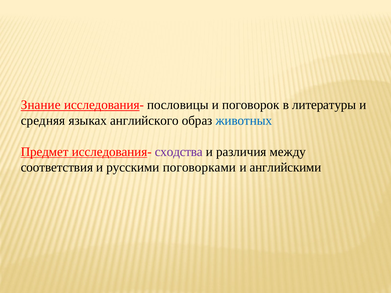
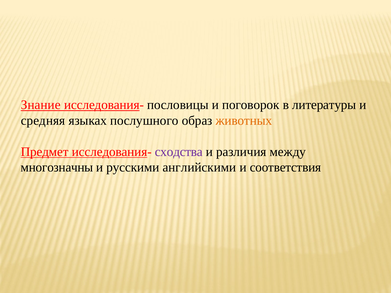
английского: английского -> послушного
животных colour: blue -> orange
соответствия: соответствия -> многозначны
поговорками: поговорками -> английскими
английскими: английскими -> соответствия
